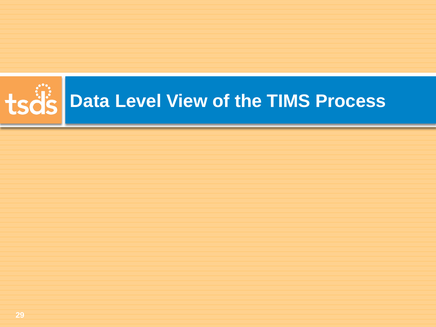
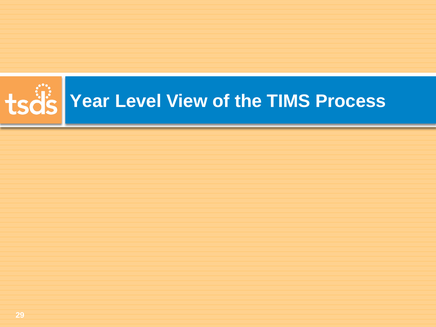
Data: Data -> Year
